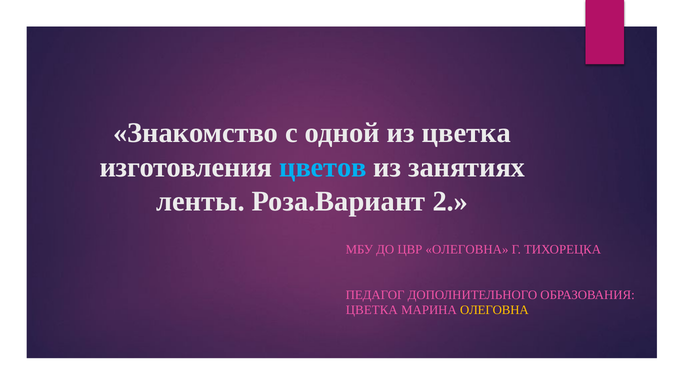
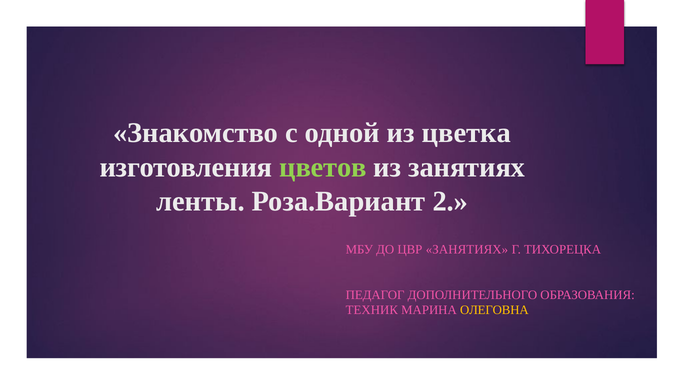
цветов colour: light blue -> light green
ЦВР ОЛЕГОВНА: ОЛЕГОВНА -> ЗАНЯТИЯХ
ЦВЕТКА at (372, 310): ЦВЕТКА -> ТЕХНИК
